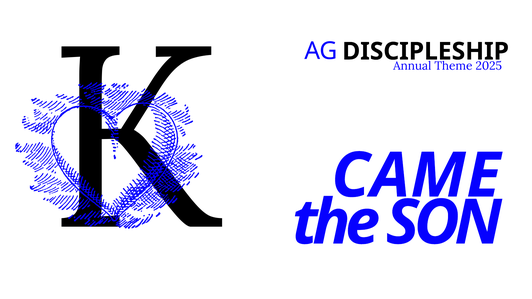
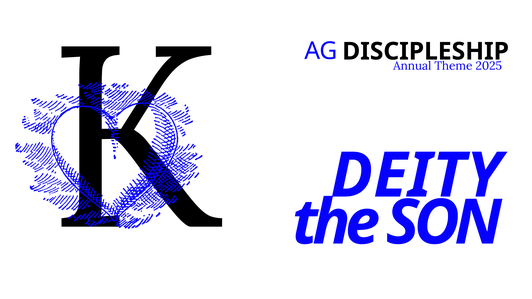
CAME: CAME -> DEITY
